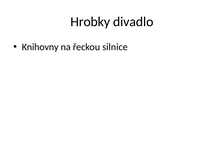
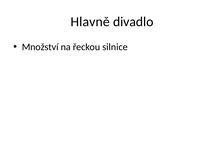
Hrobky: Hrobky -> Hlavně
Knihovny: Knihovny -> Množství
